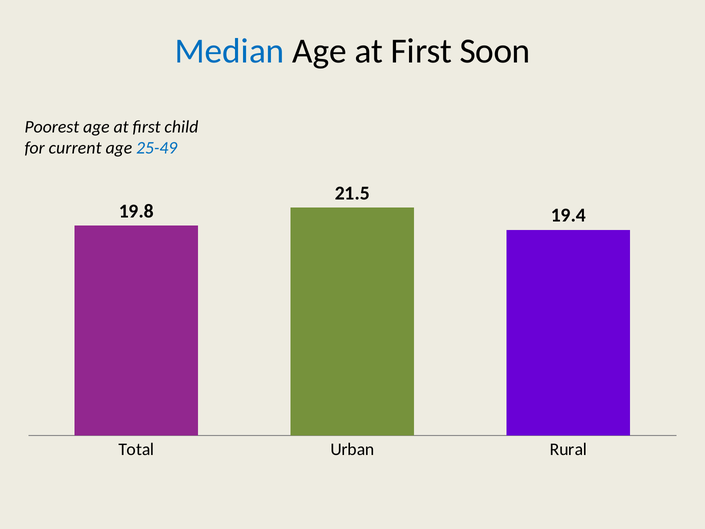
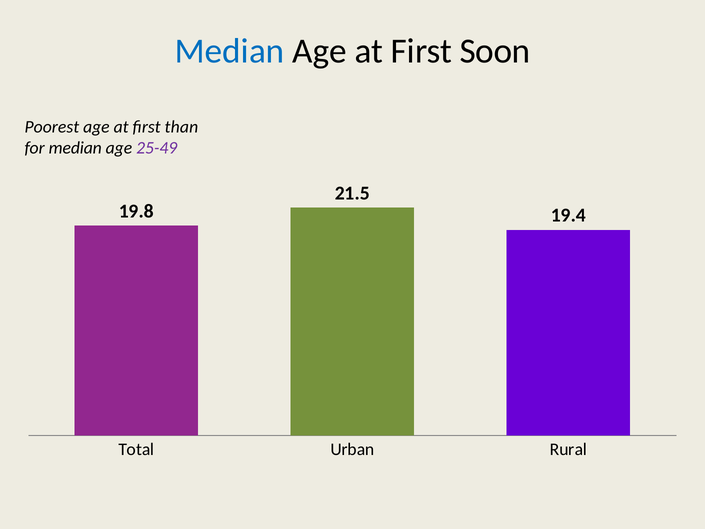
child: child -> than
for current: current -> median
25-49 colour: blue -> purple
